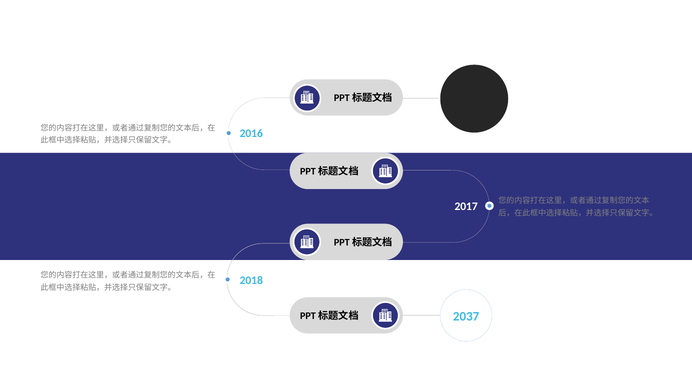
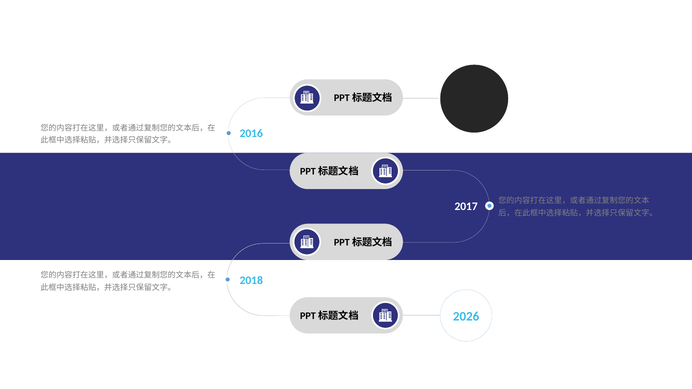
2037: 2037 -> 2026
